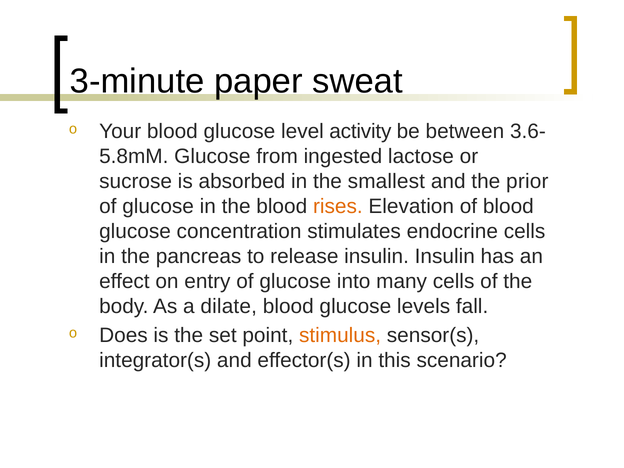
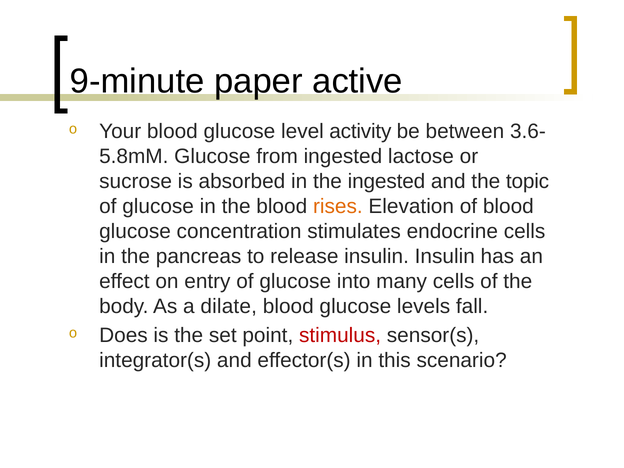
3-minute: 3-minute -> 9-minute
sweat: sweat -> active
the smallest: smallest -> ingested
prior: prior -> topic
stimulus colour: orange -> red
